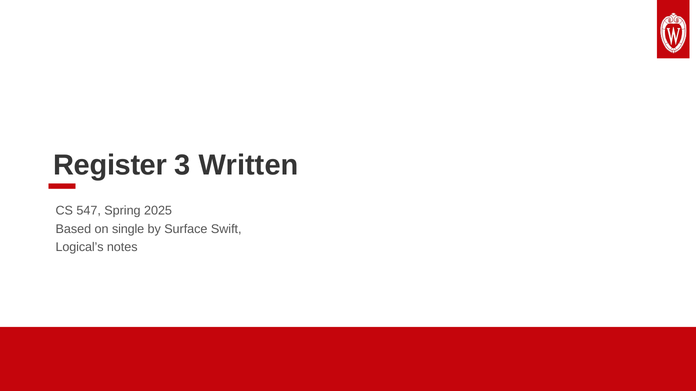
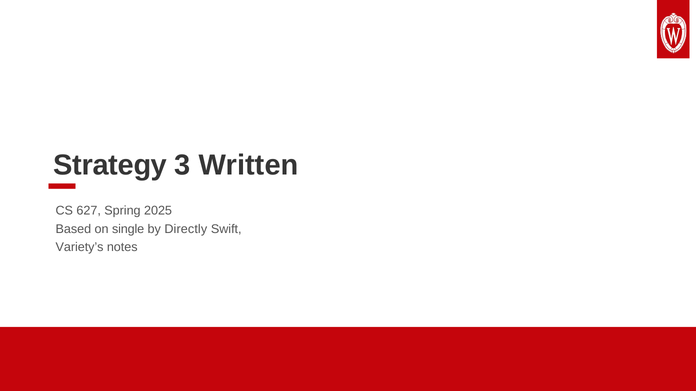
Register: Register -> Strategy
547: 547 -> 627
Surface: Surface -> Directly
Logical’s: Logical’s -> Variety’s
